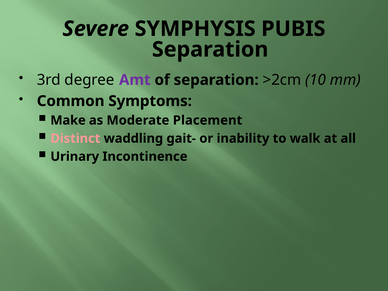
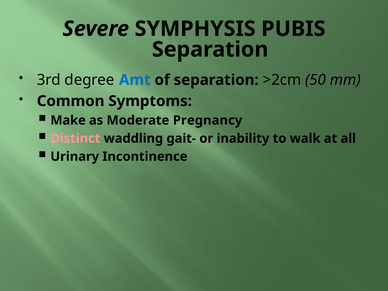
Amt colour: purple -> blue
10: 10 -> 50
Placement: Placement -> Pregnancy
